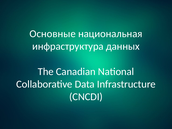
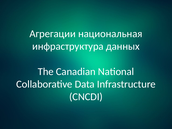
Основные: Основные -> Агрегации
